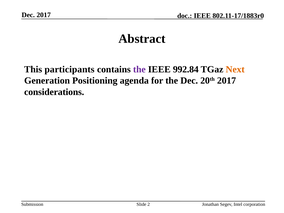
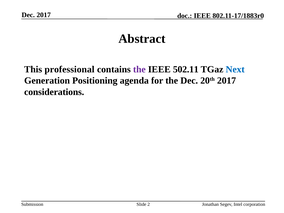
participants: participants -> professional
992.84: 992.84 -> 502.11
Next colour: orange -> blue
